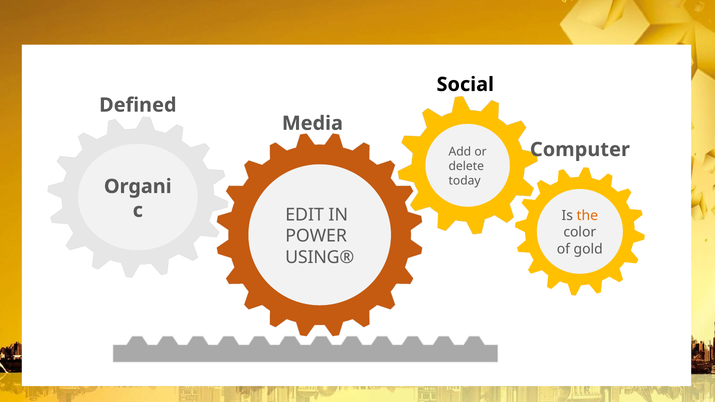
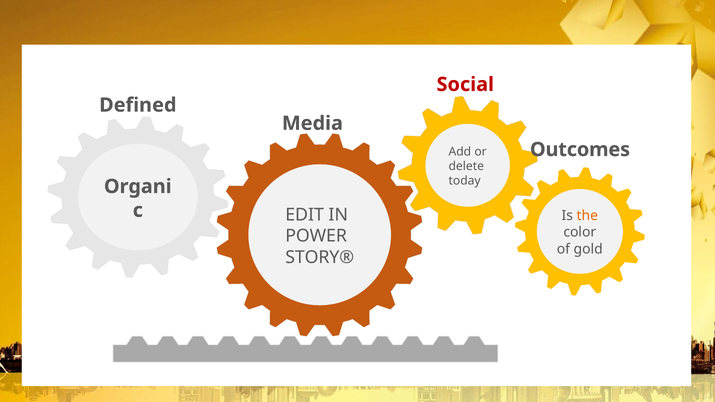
Social colour: black -> red
Computer: Computer -> Outcomes
USING®: USING® -> STORY®
